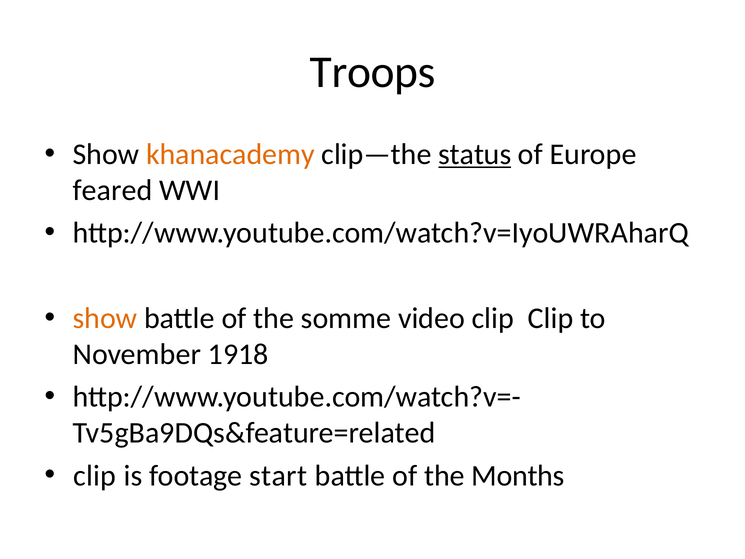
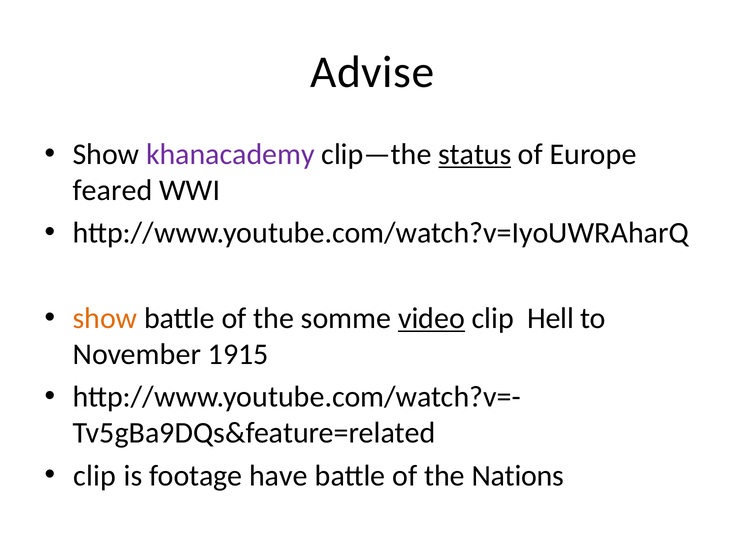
Troops: Troops -> Advise
khanacademy colour: orange -> purple
video underline: none -> present
clip Clip: Clip -> Hell
1918: 1918 -> 1915
start: start -> have
Months: Months -> Nations
